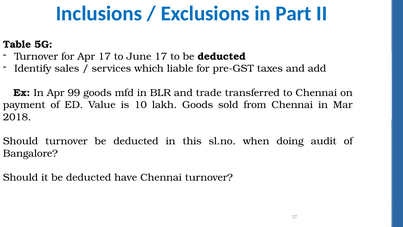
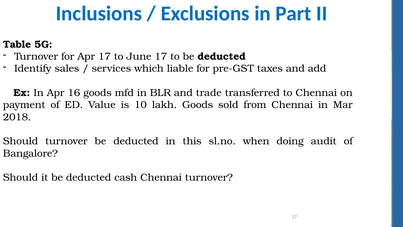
99: 99 -> 16
have: have -> cash
